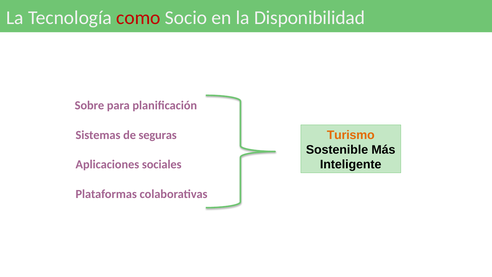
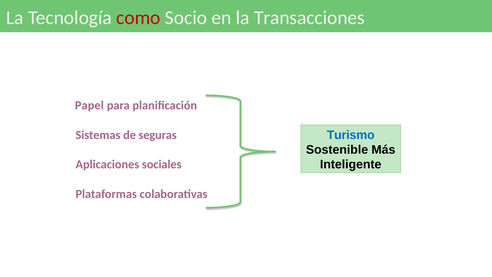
Disponibilidad: Disponibilidad -> Transacciones
Sobre: Sobre -> Papel
Turismo colour: orange -> blue
